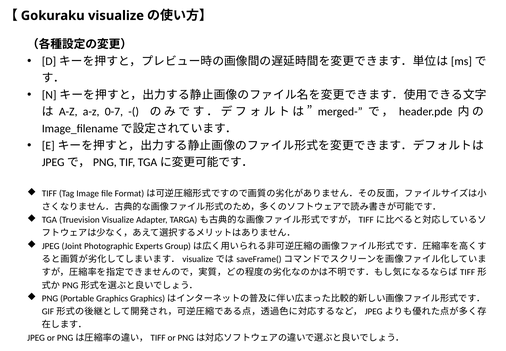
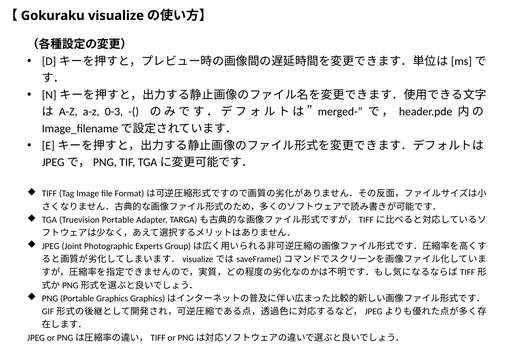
0-7: 0-7 -> 0-3
Truevision Visualize: Visualize -> Portable
